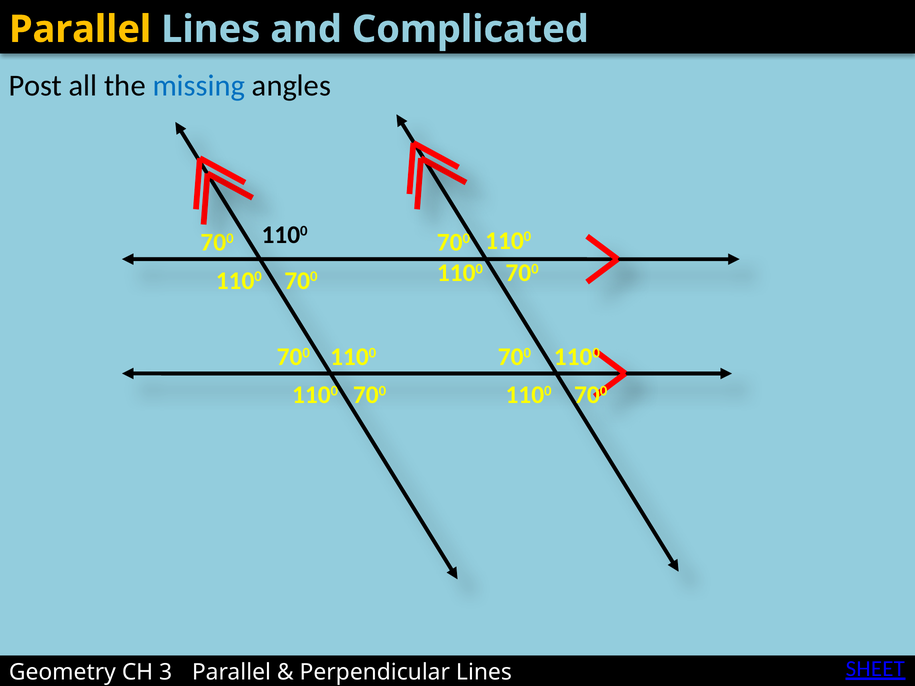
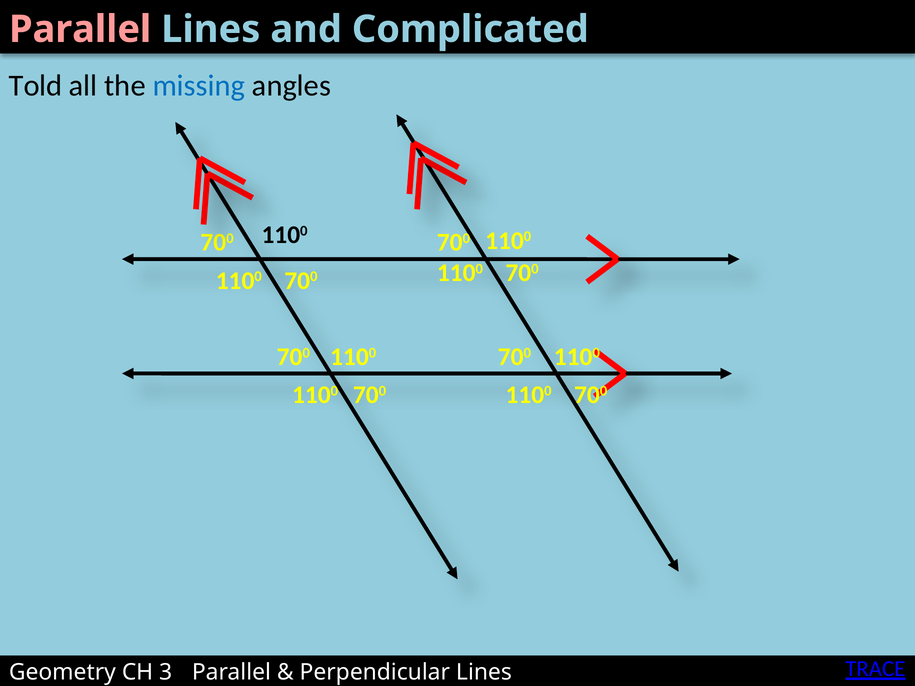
Parallel at (80, 29) colour: yellow -> pink
Post: Post -> Told
SHEET: SHEET -> TRACE
